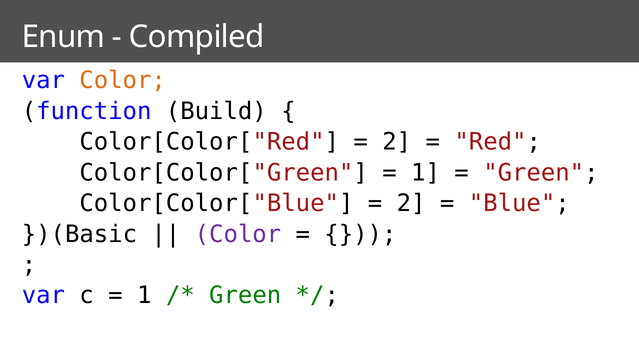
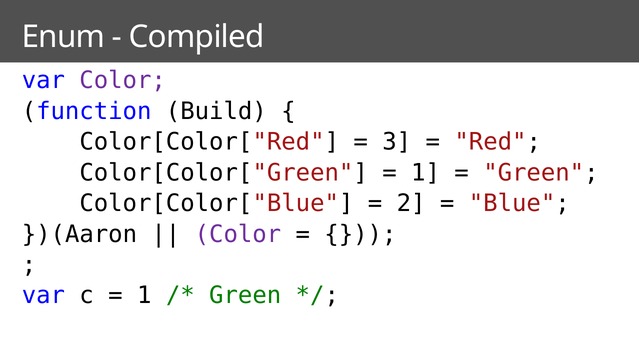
Color at (123, 80) colour: orange -> purple
2 at (397, 142): 2 -> 3
})(Basic: })(Basic -> })(Aaron
